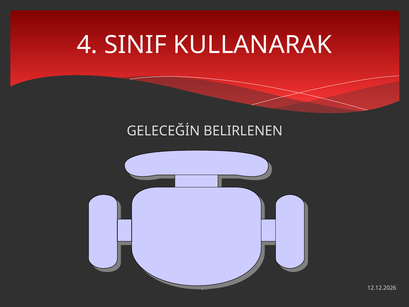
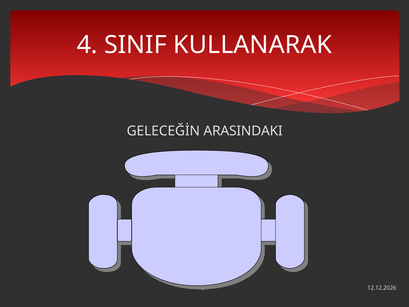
BELIRLENEN: BELIRLENEN -> ARASINDAKI
